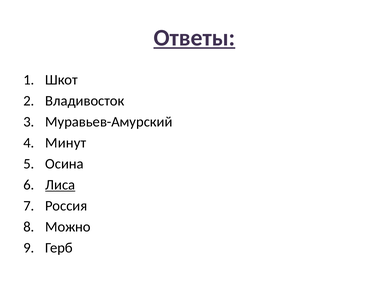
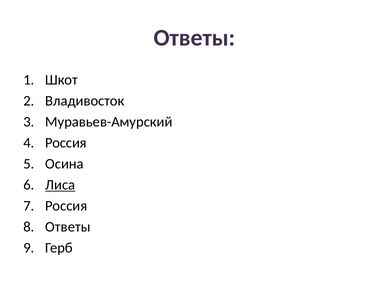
Ответы at (194, 38) underline: present -> none
Минут at (66, 143): Минут -> Россия
Можно at (68, 227): Можно -> Ответы
